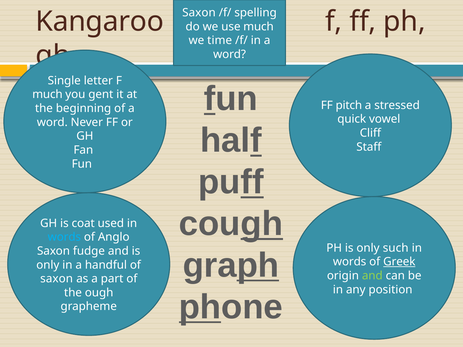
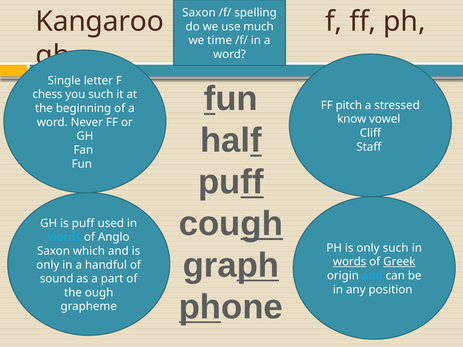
much at (47, 95): much -> chess
you gent: gent -> such
quick: quick -> know
is coat: coat -> puff
fudge: fudge -> which
words at (350, 262) underline: none -> present
and at (372, 276) colour: light green -> light blue
saxon at (57, 279): saxon -> sound
